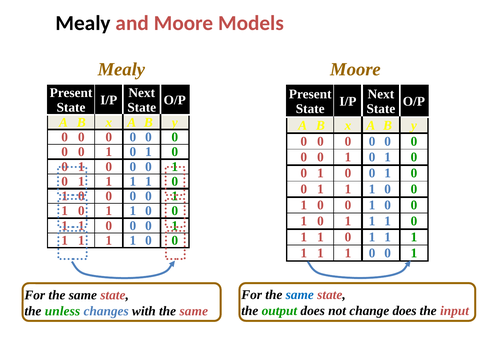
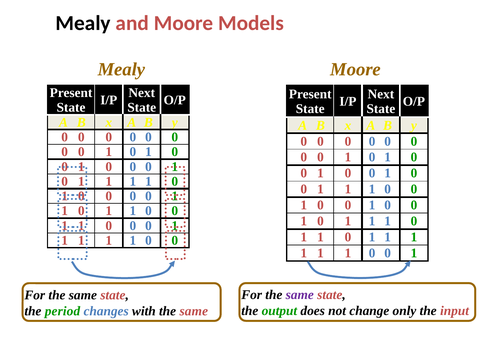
same at (300, 295) colour: blue -> purple
change does: does -> only
unless: unless -> period
